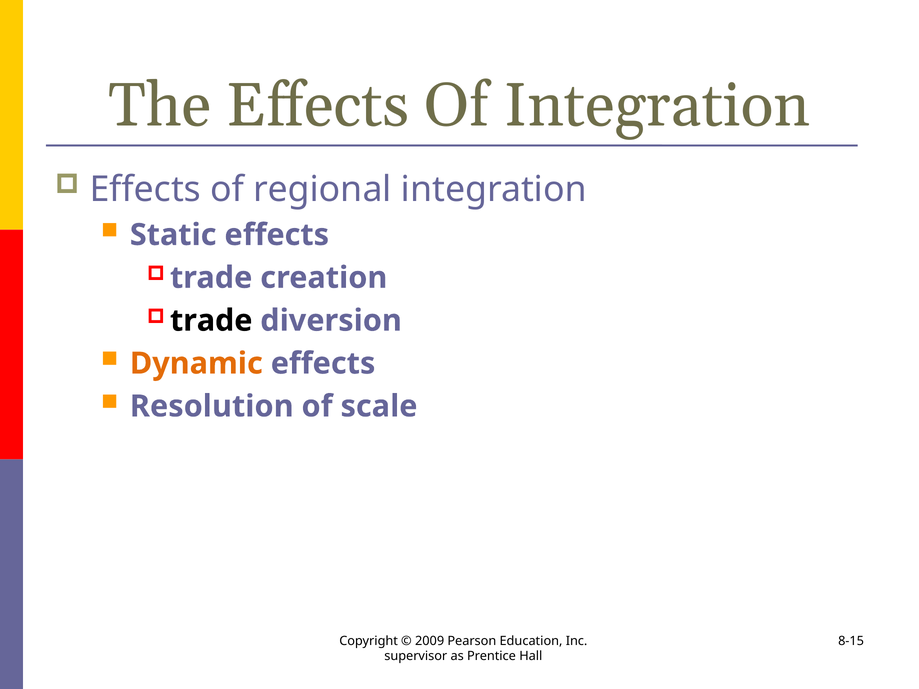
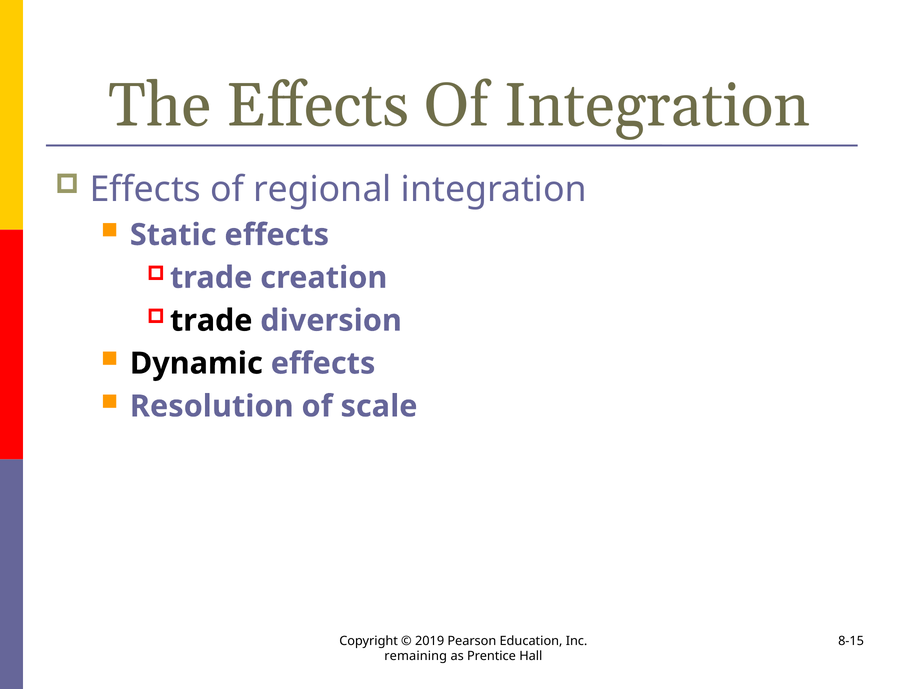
Dynamic colour: orange -> black
2009: 2009 -> 2019
supervisor: supervisor -> remaining
